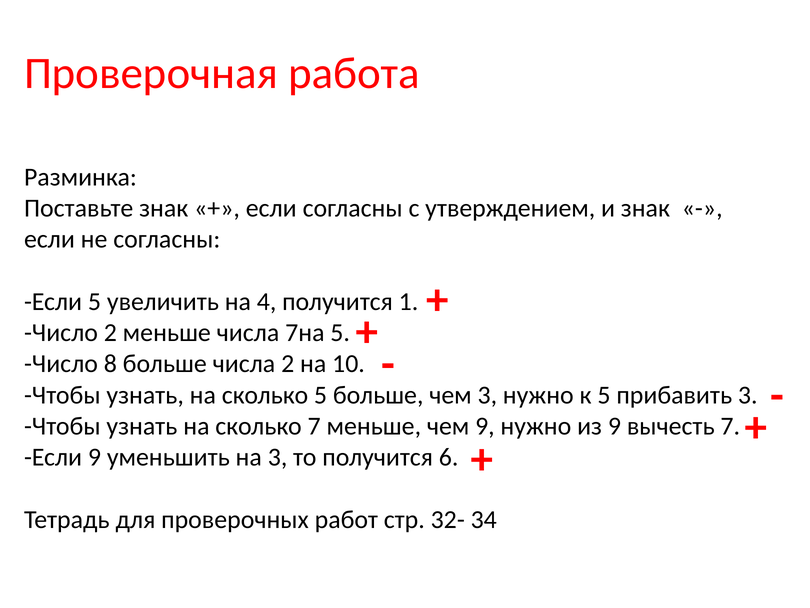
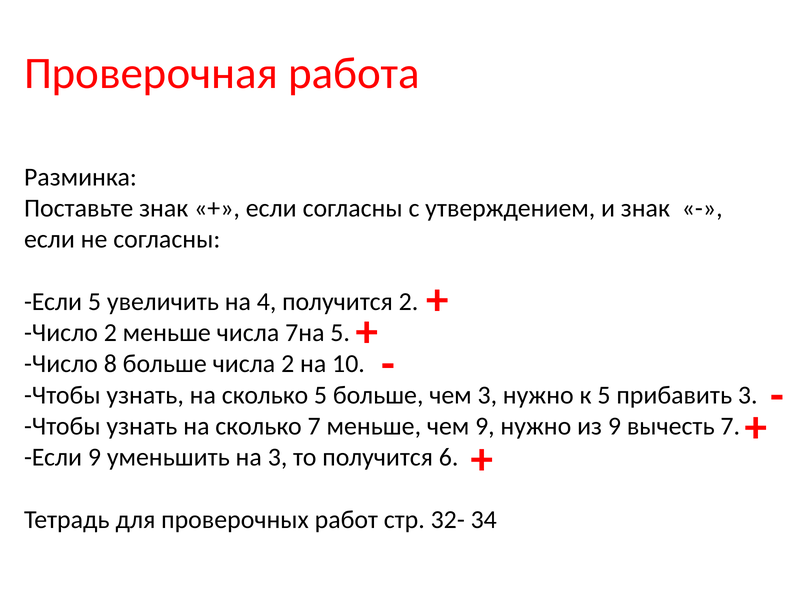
получится 1: 1 -> 2
